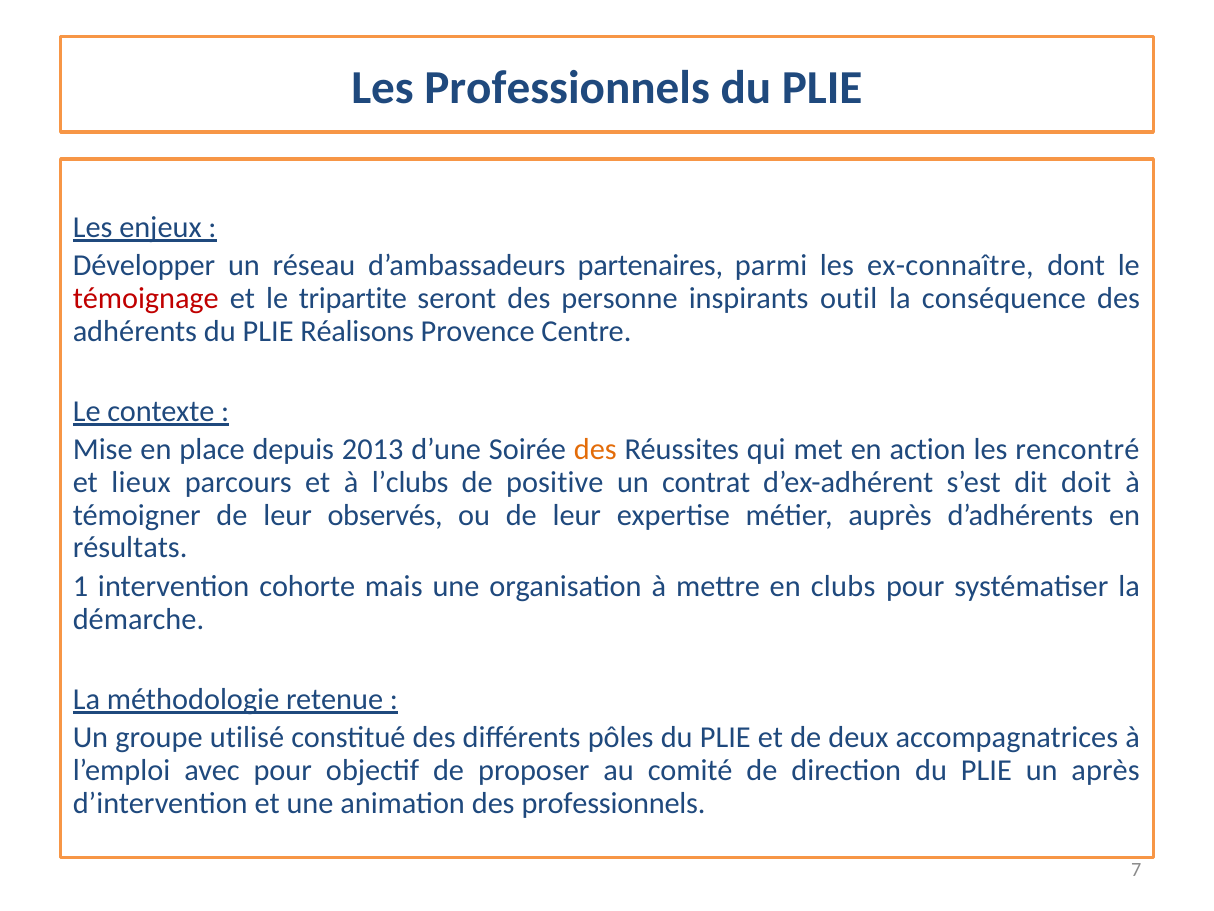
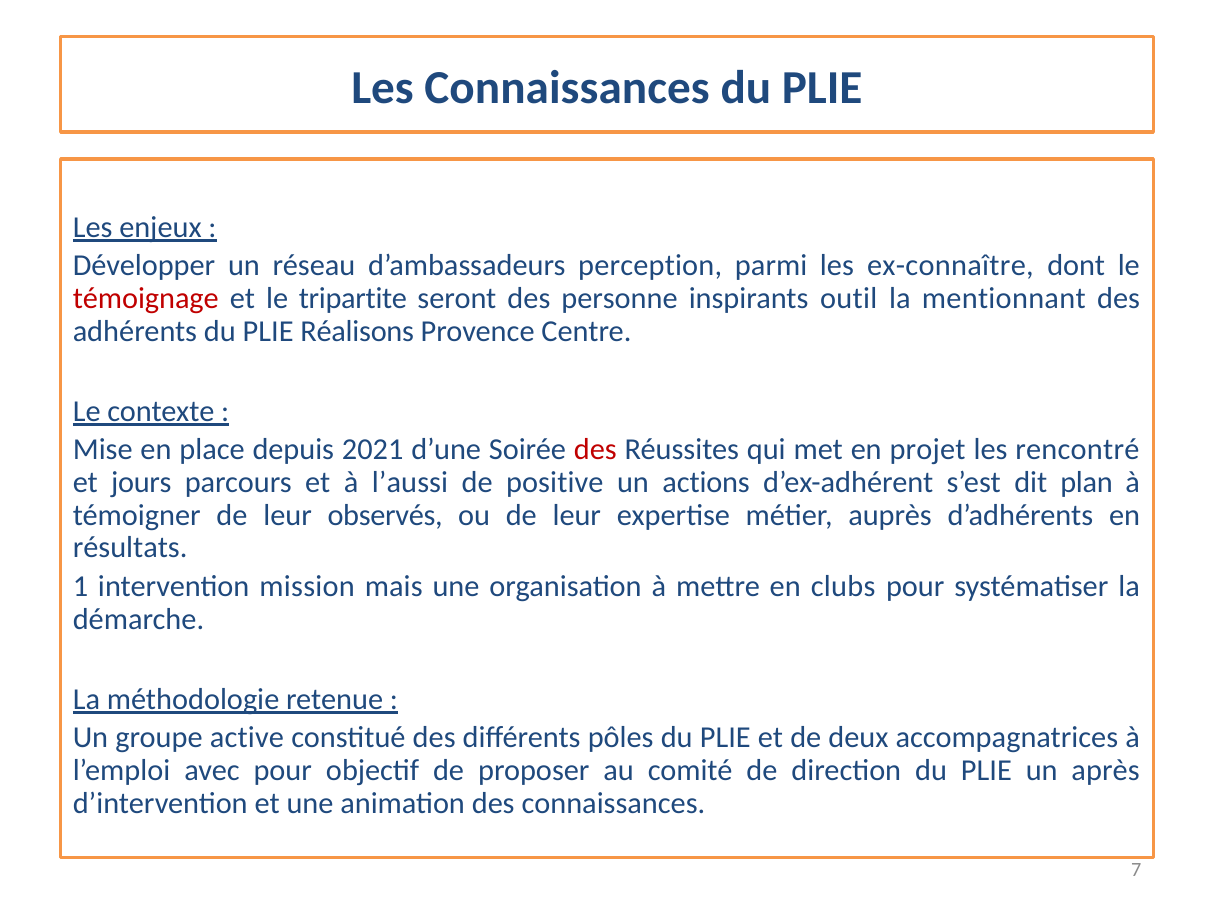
Les Professionnels: Professionnels -> Connaissances
partenaires: partenaires -> perception
conséquence: conséquence -> mentionnant
2013: 2013 -> 2021
des at (595, 449) colour: orange -> red
action: action -> projet
lieux: lieux -> jours
l’clubs: l’clubs -> l’aussi
contrat: contrat -> actions
doit: doit -> plan
cohorte: cohorte -> mission
utilisé: utilisé -> active
des professionnels: professionnels -> connaissances
